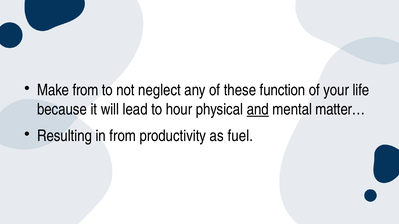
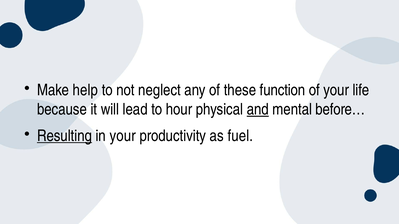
Make from: from -> help
matter…: matter… -> before…
Resulting underline: none -> present
in from: from -> your
